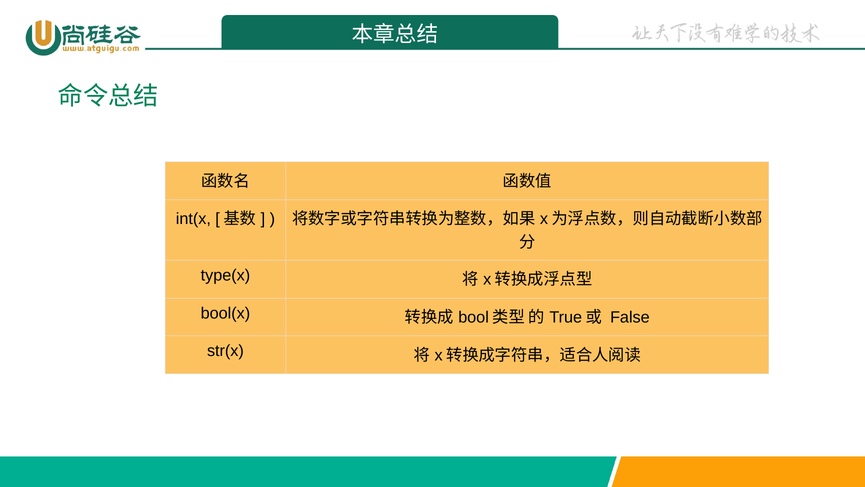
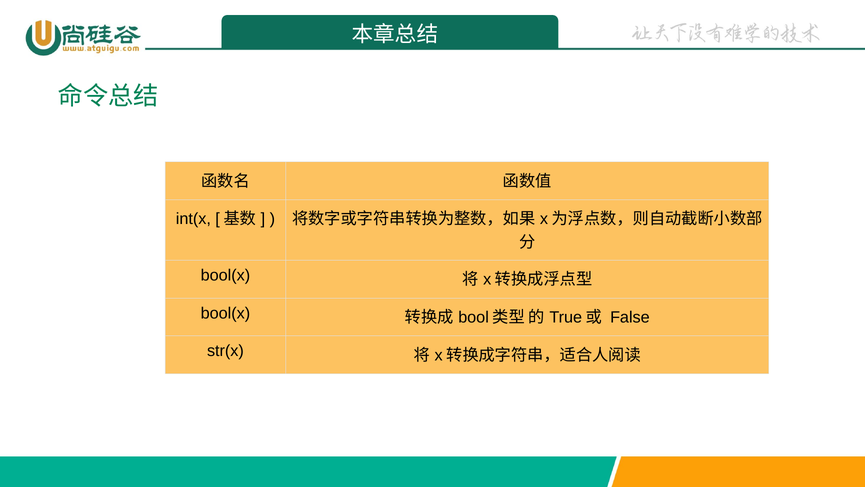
type(x at (225, 275): type(x -> bool(x
